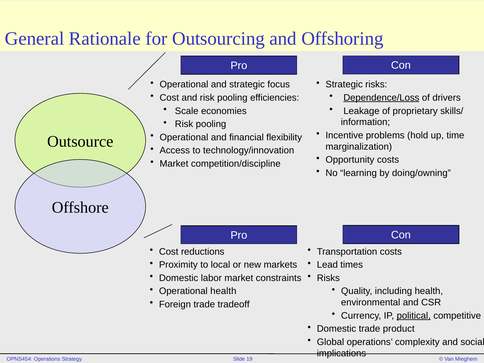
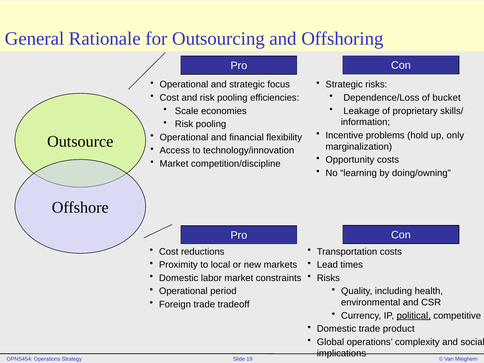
Dependence/Loss underline: present -> none
drivers: drivers -> bucket
time: time -> only
Operational health: health -> period
